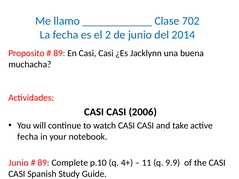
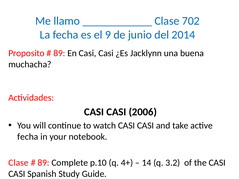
2: 2 -> 9
Junio at (19, 163): Junio -> Clase
11: 11 -> 14
9.9: 9.9 -> 3.2
